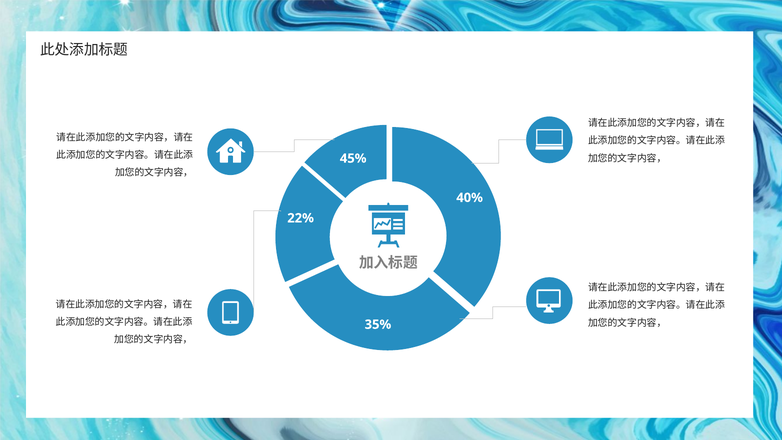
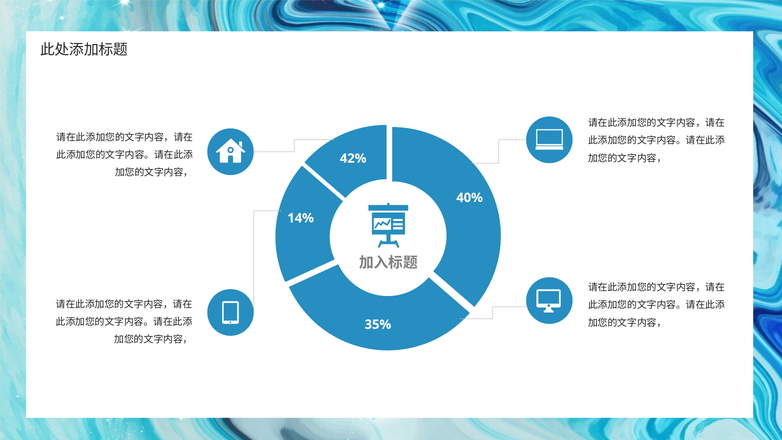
45%: 45% -> 42%
22%: 22% -> 14%
